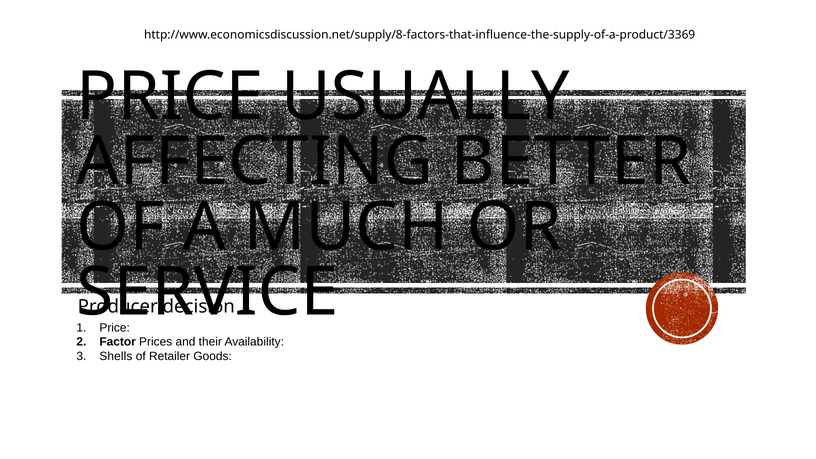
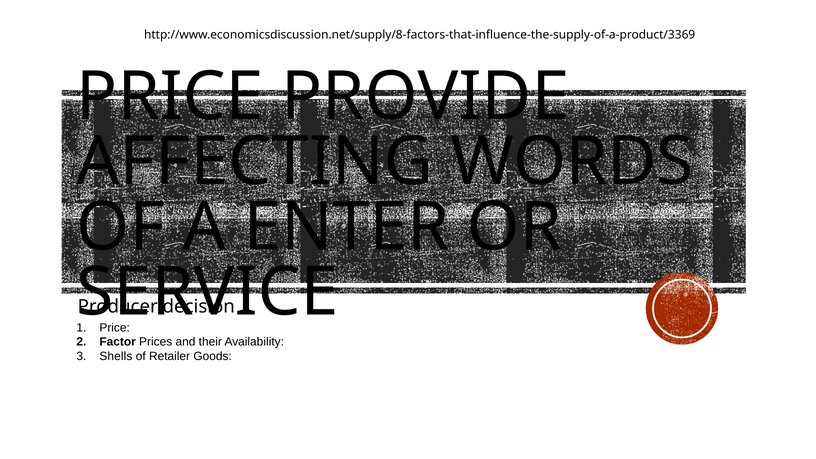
USUALLY: USUALLY -> PROVIDE
BETTER: BETTER -> WORDS
MUCH: MUCH -> ENTER
